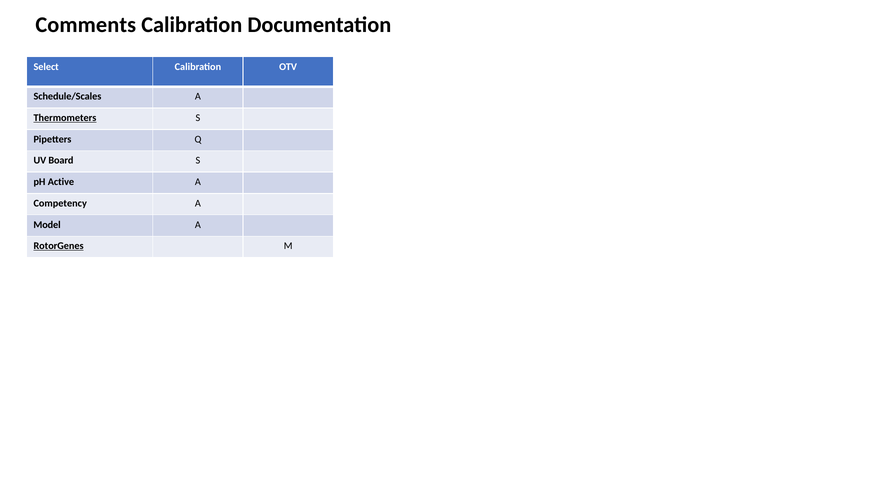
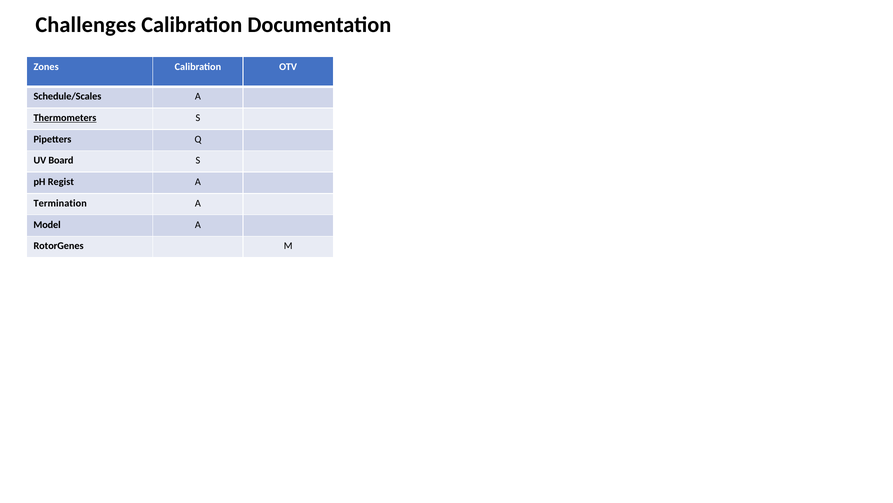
Comments: Comments -> Challenges
Select: Select -> Zones
Active: Active -> Regist
Competency: Competency -> Termination
RotorGenes underline: present -> none
